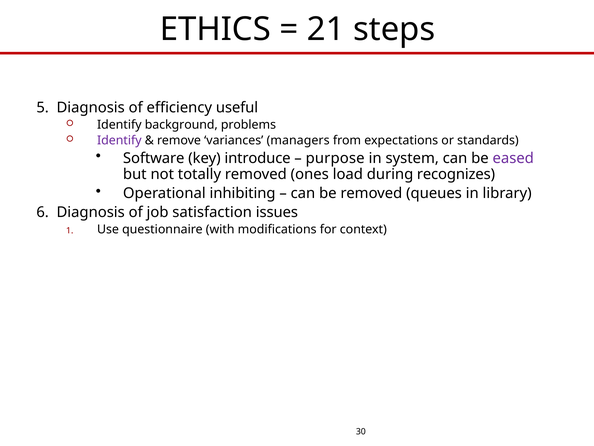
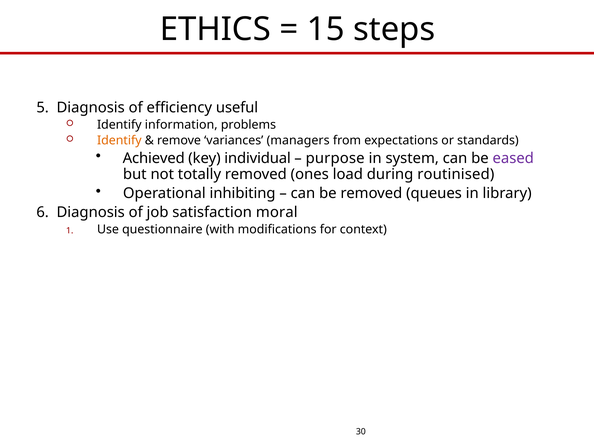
21: 21 -> 15
background: background -> information
Identify at (119, 140) colour: purple -> orange
Software: Software -> Achieved
introduce: introduce -> individual
recognizes: recognizes -> routinised
issues: issues -> moral
